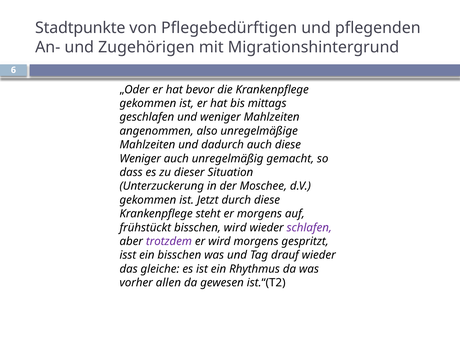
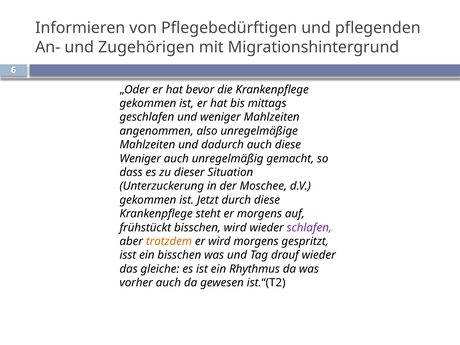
Stadtpunkte: Stadtpunkte -> Informieren
trotzdem colour: purple -> orange
vorher allen: allen -> auch
